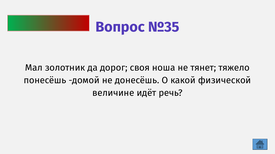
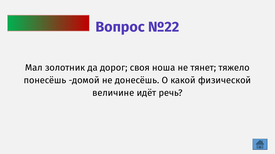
№35: №35 -> №22
